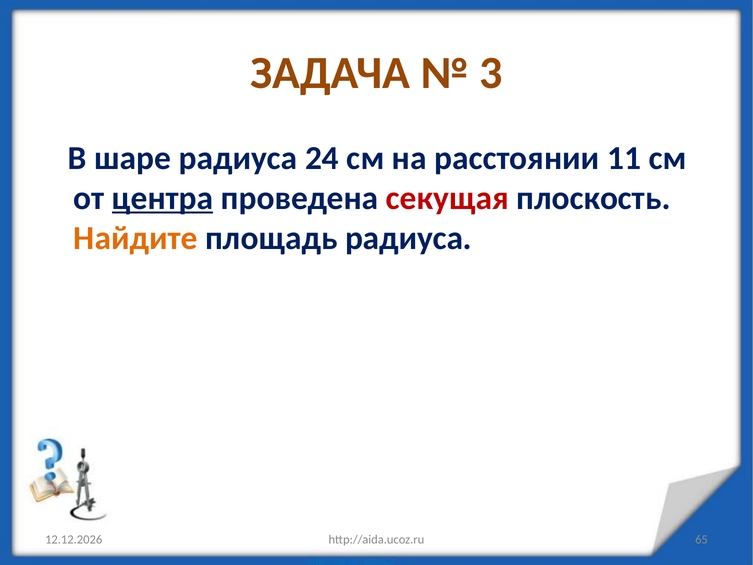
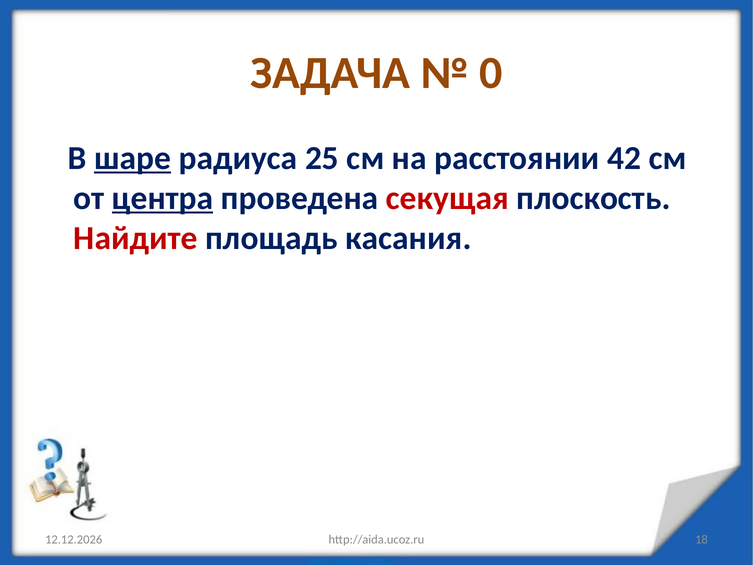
3: 3 -> 0
шаре underline: none -> present
24: 24 -> 25
11: 11 -> 42
Найдите colour: orange -> red
площадь радиуса: радиуса -> касания
65: 65 -> 18
